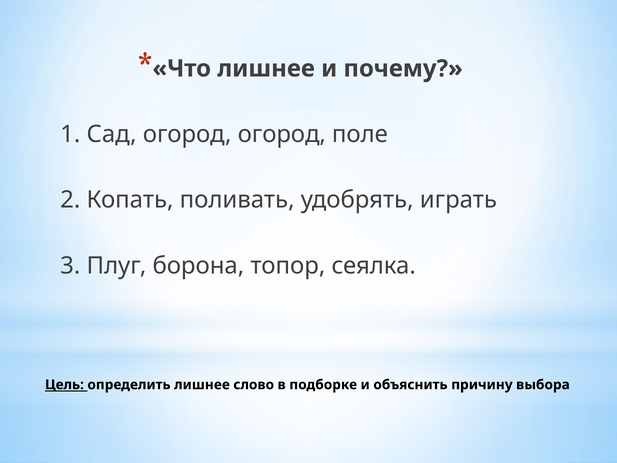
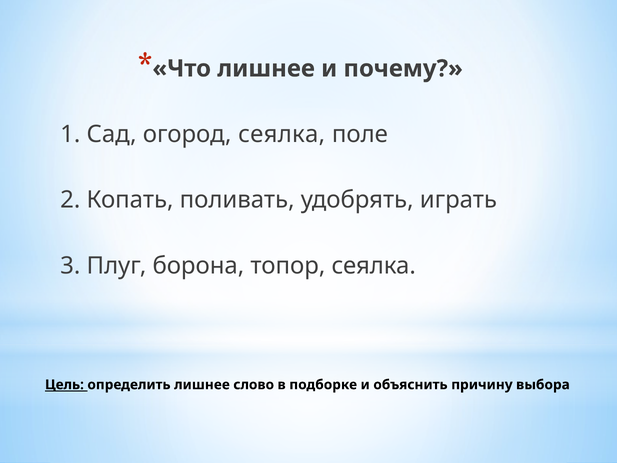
огород огород: огород -> сеялка
